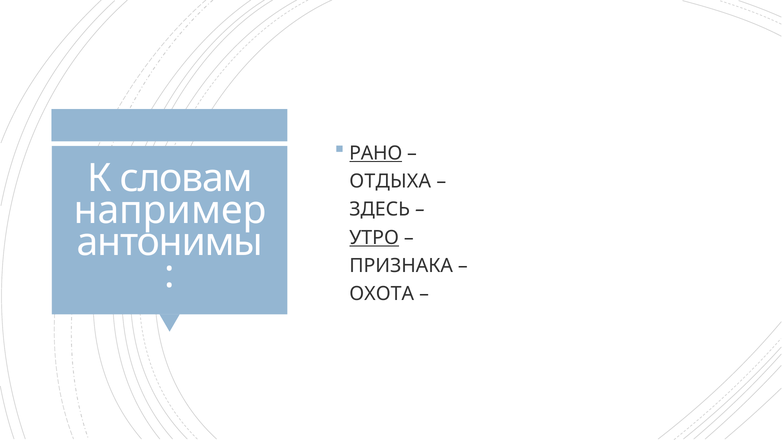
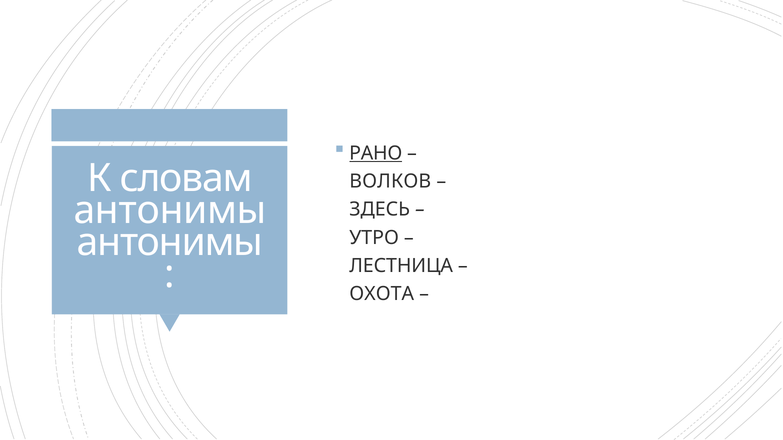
ОТДЫХА: ОТДЫХА -> ВОЛКОВ
например at (170, 210): например -> антонимы
УТРО underline: present -> none
ПРИЗНАКА: ПРИЗНАКА -> ЛЕСТНИЦА
